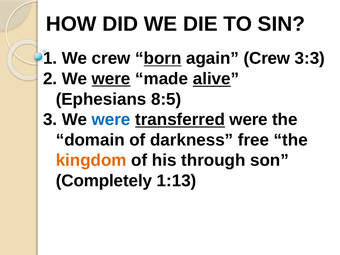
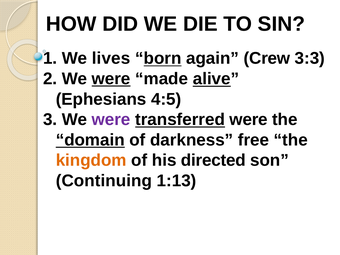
We crew: crew -> lives
8:5: 8:5 -> 4:5
were at (111, 120) colour: blue -> purple
domain underline: none -> present
through: through -> directed
Completely: Completely -> Continuing
